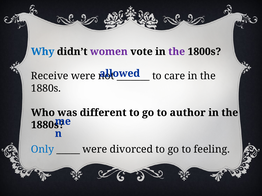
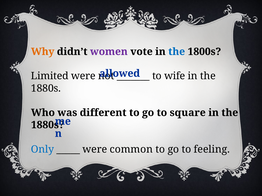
Why colour: blue -> orange
the at (177, 52) colour: purple -> blue
Receive: Receive -> Limited
care: care -> wife
author: author -> square
divorced: divorced -> common
